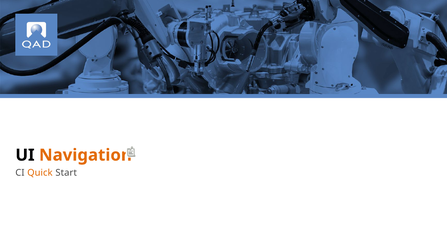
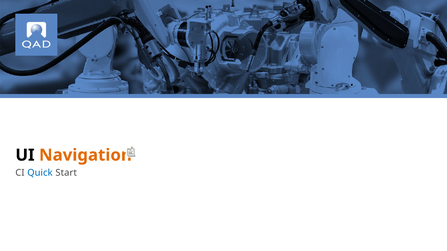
Quick colour: orange -> blue
